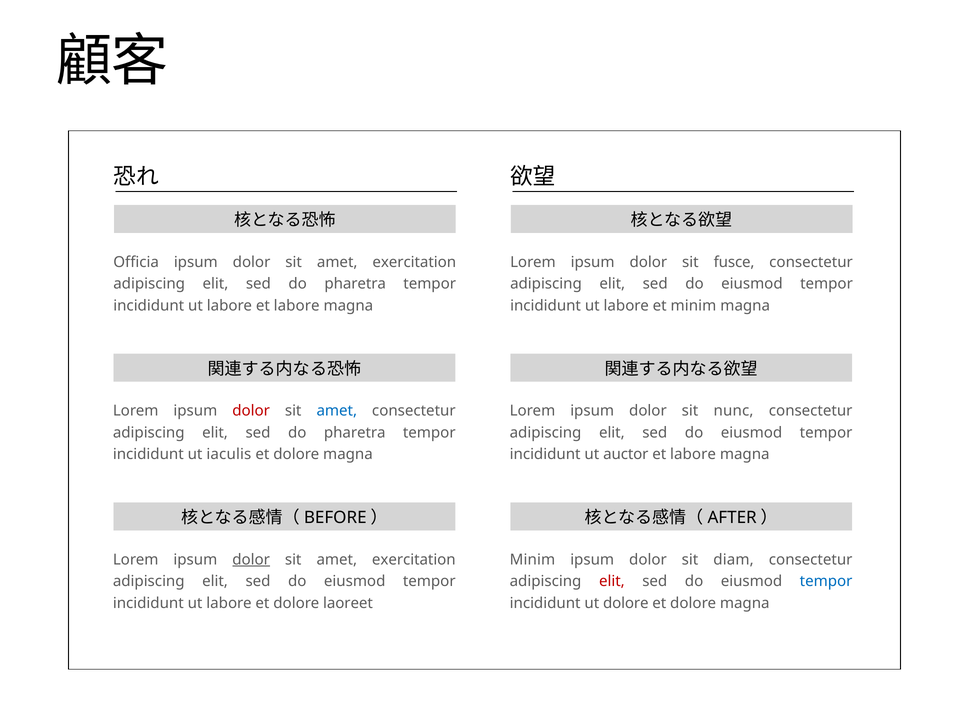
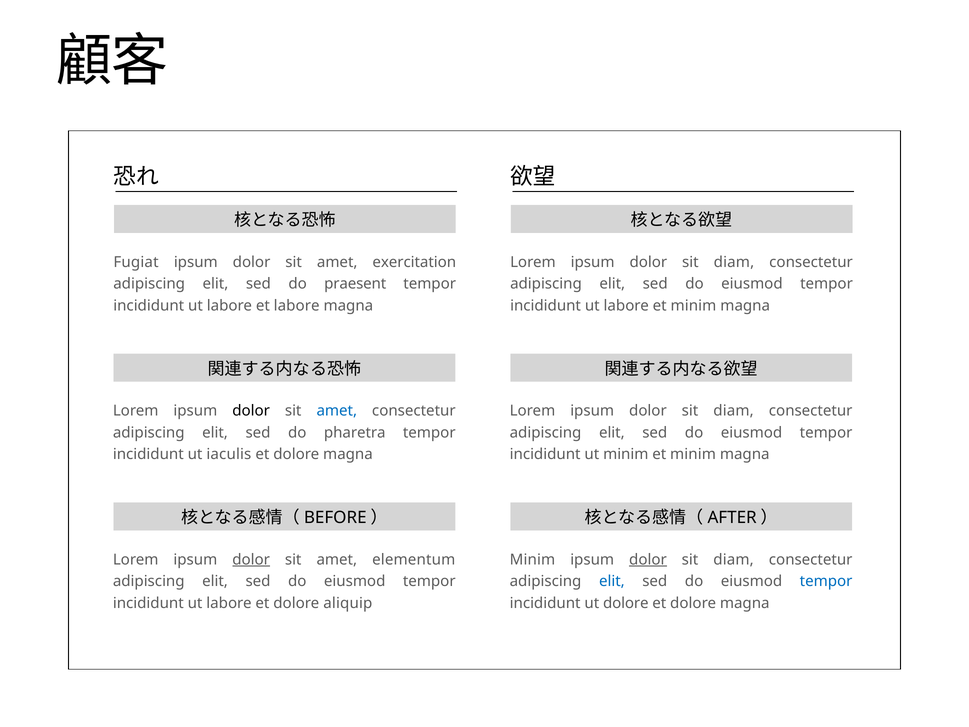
Officia: Officia -> Fugiat
fusce at (734, 262): fusce -> diam
pharetra at (355, 284): pharetra -> praesent
dolor at (251, 411) colour: red -> black
nunc at (734, 411): nunc -> diam
ut auctor: auctor -> minim
labore at (693, 454): labore -> minim
exercitation at (414, 559): exercitation -> elementum
dolor at (648, 559) underline: none -> present
elit at (612, 581) colour: red -> blue
laoreet: laoreet -> aliquip
